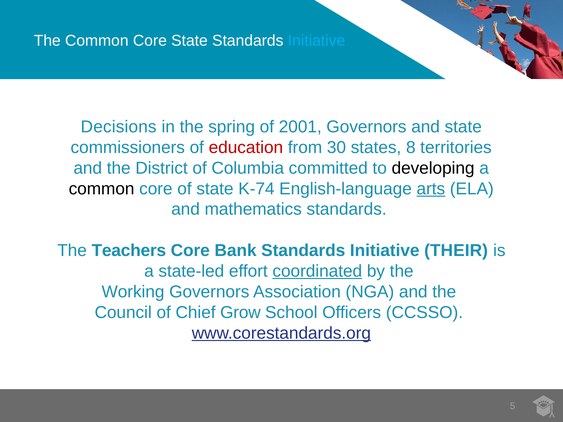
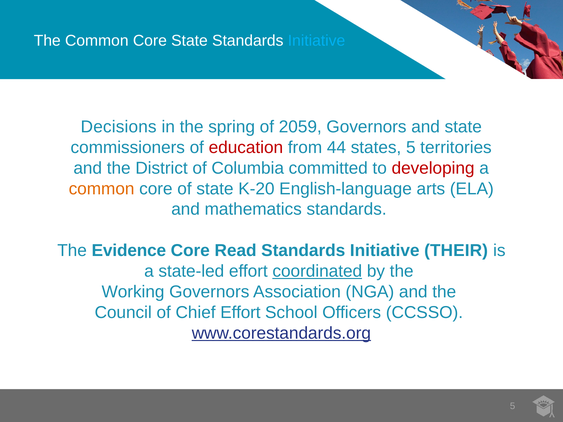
2001: 2001 -> 2059
30: 30 -> 44
states 8: 8 -> 5
developing colour: black -> red
common at (102, 189) colour: black -> orange
K-74: K-74 -> K-20
arts underline: present -> none
Teachers: Teachers -> Evidence
Bank: Bank -> Read
Chief Grow: Grow -> Effort
